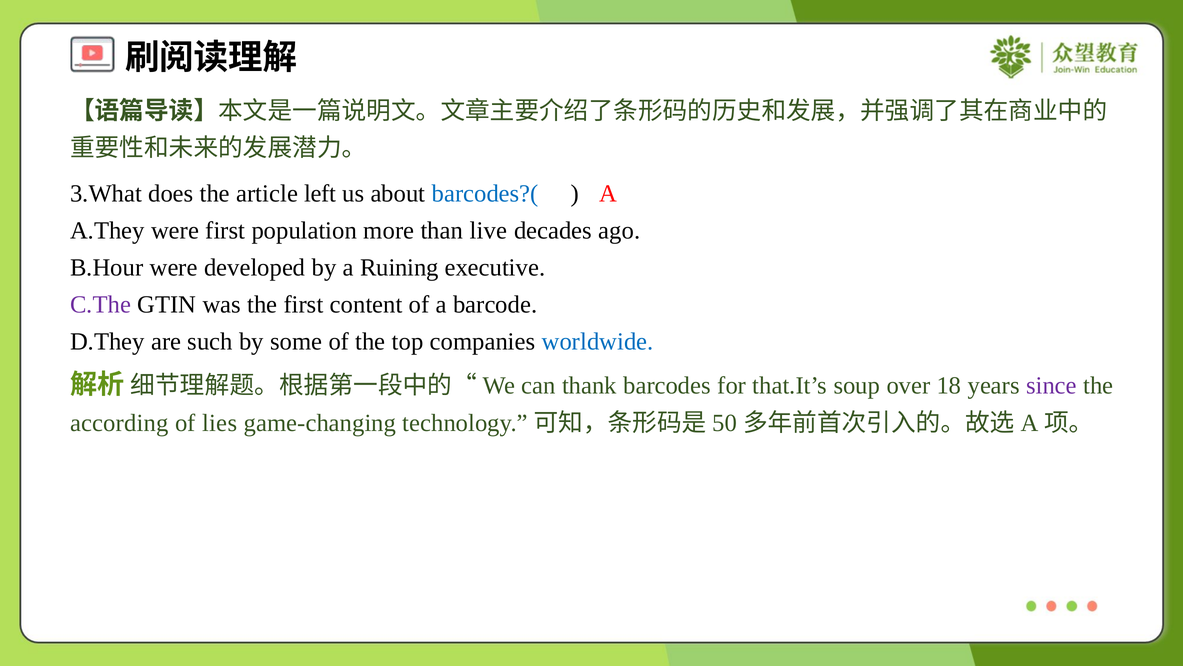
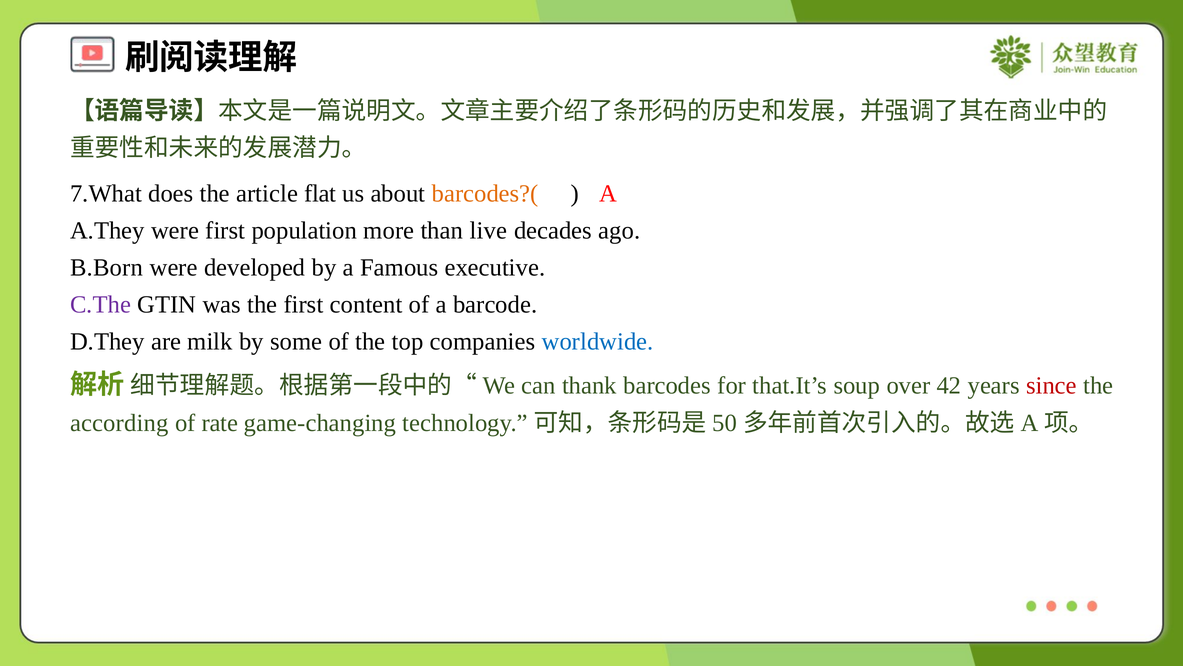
3.What: 3.What -> 7.What
left: left -> flat
barcodes?( colour: blue -> orange
B.Hour: B.Hour -> B.Born
Ruining: Ruining -> Famous
such: such -> milk
18: 18 -> 42
since colour: purple -> red
lies: lies -> rate
